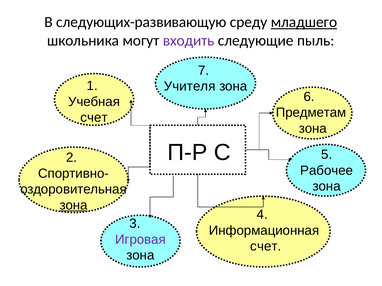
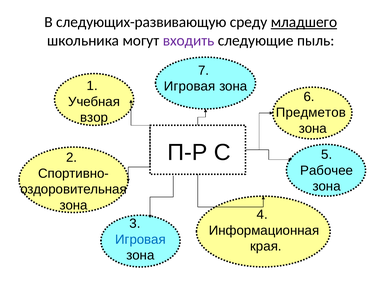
Учителя at (190, 86): Учителя -> Игровая
Предметам: Предметам -> Предметов
счет at (94, 118): счет -> взор
зона at (74, 206) underline: present -> none
Игровая at (140, 240) colour: purple -> blue
счет at (266, 247): счет -> края
